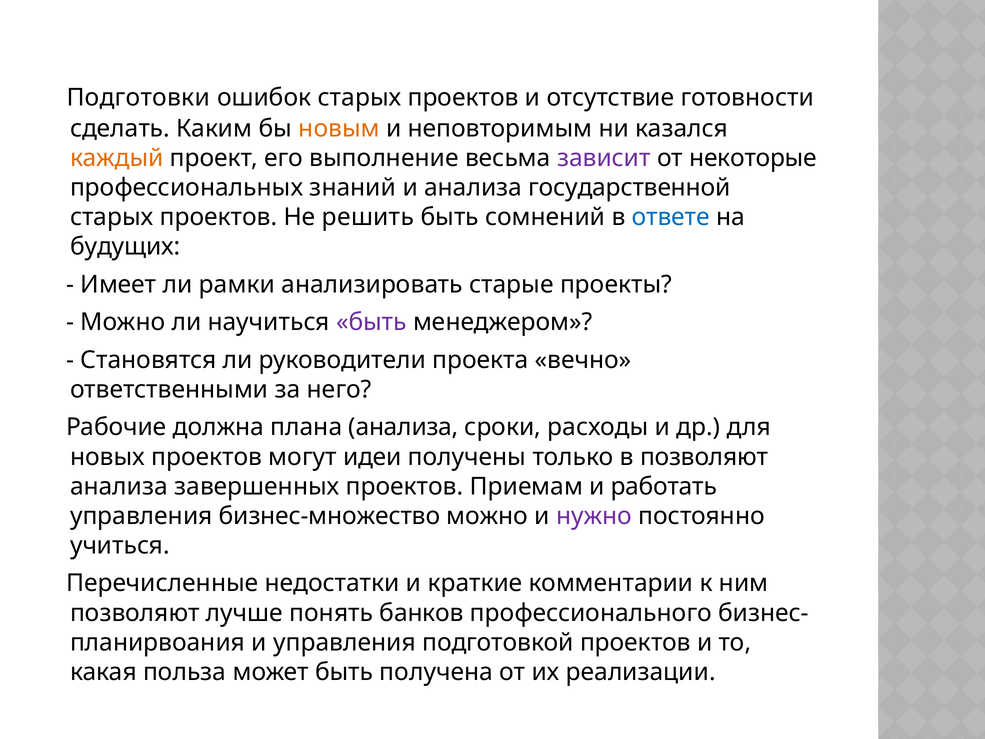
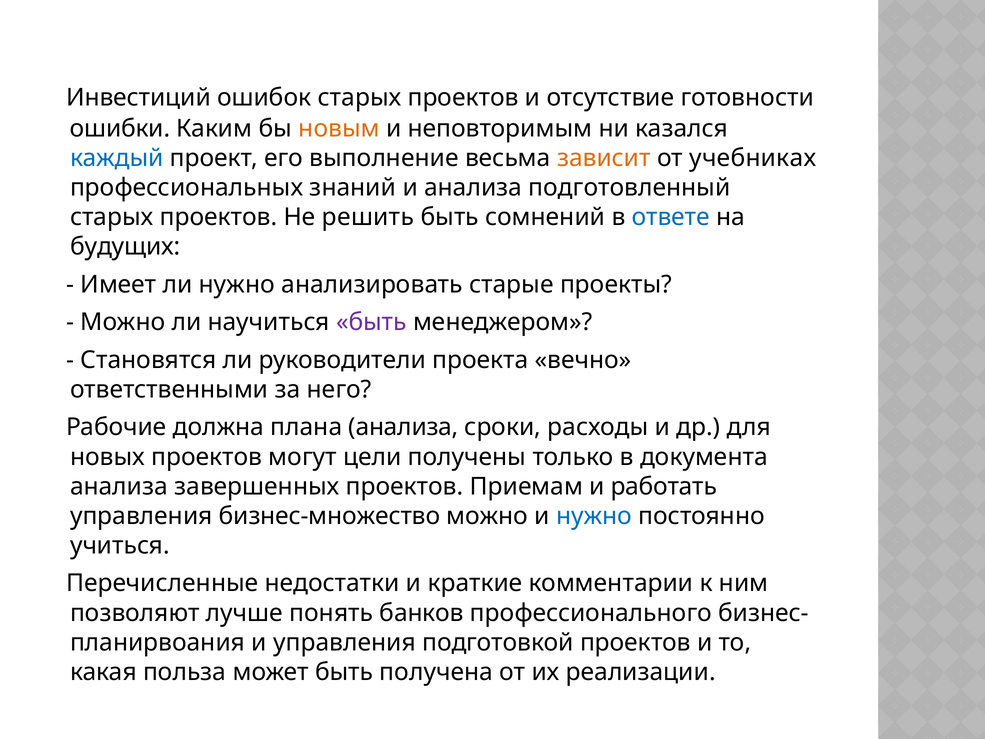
Подготовки: Подготовки -> Инвестиций
сделать: сделать -> ошибки
каждый colour: orange -> blue
зависит colour: purple -> orange
некоторые: некоторые -> учебниках
государственной: государственной -> подготовленный
ли рамки: рамки -> нужно
идеи: идеи -> цели
в позволяют: позволяют -> документа
нужно at (594, 516) colour: purple -> blue
